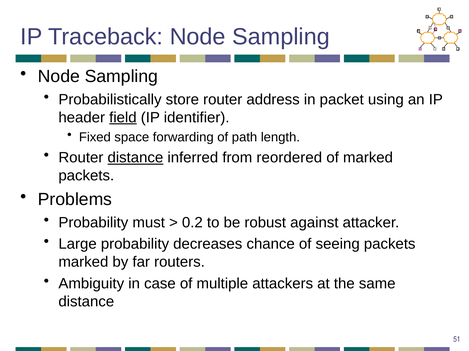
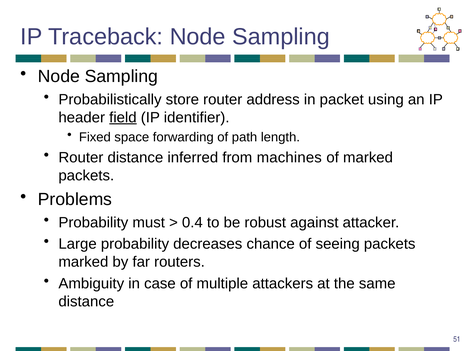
distance at (135, 158) underline: present -> none
reordered: reordered -> machines
0.2: 0.2 -> 0.4
